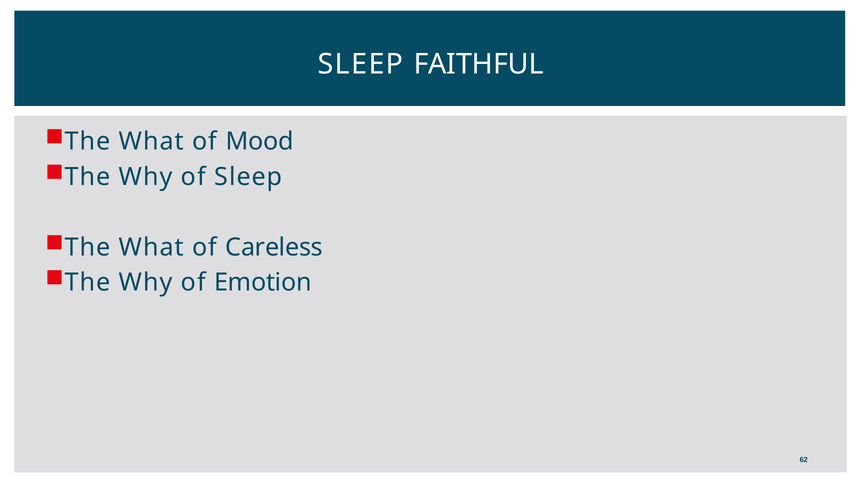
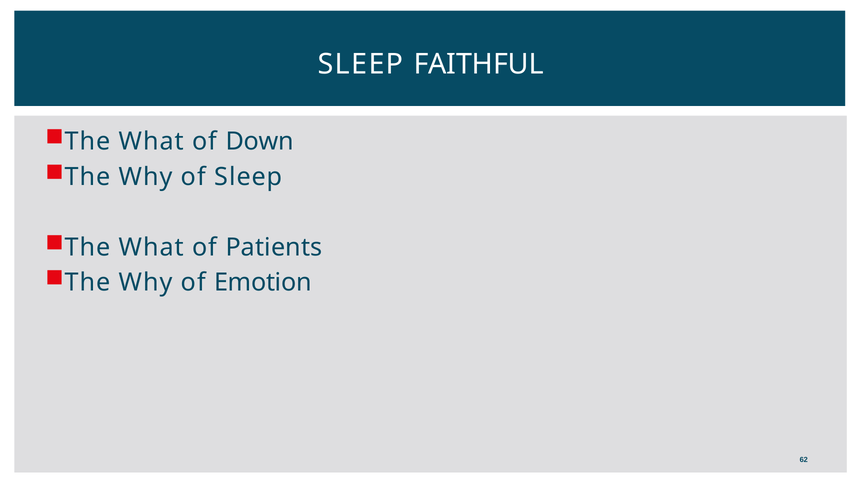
Mood: Mood -> Down
Careless: Careless -> Patients
